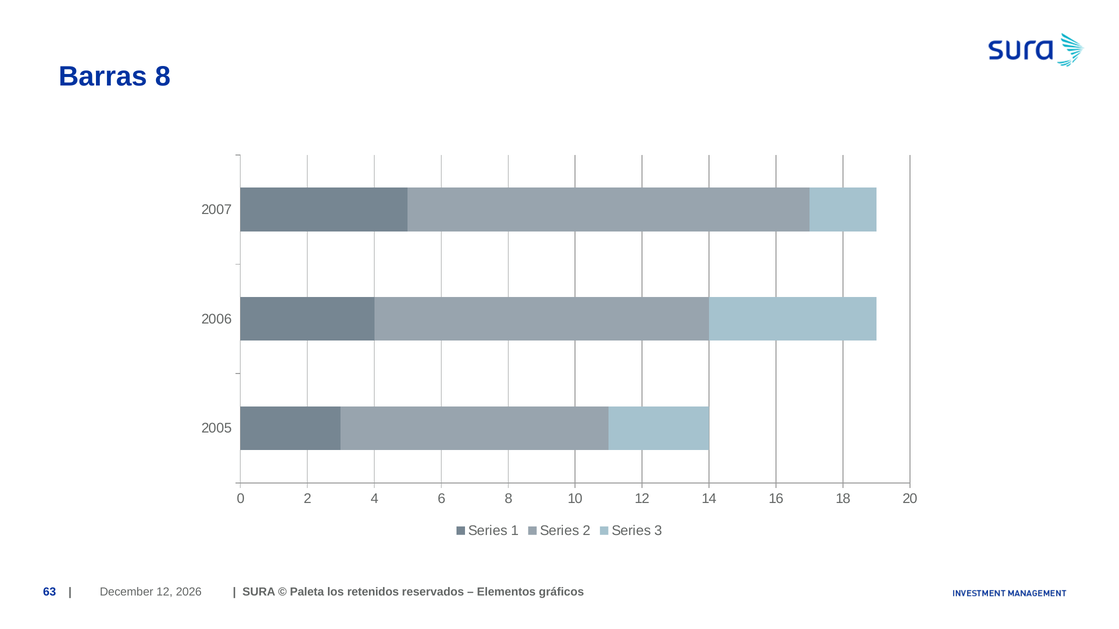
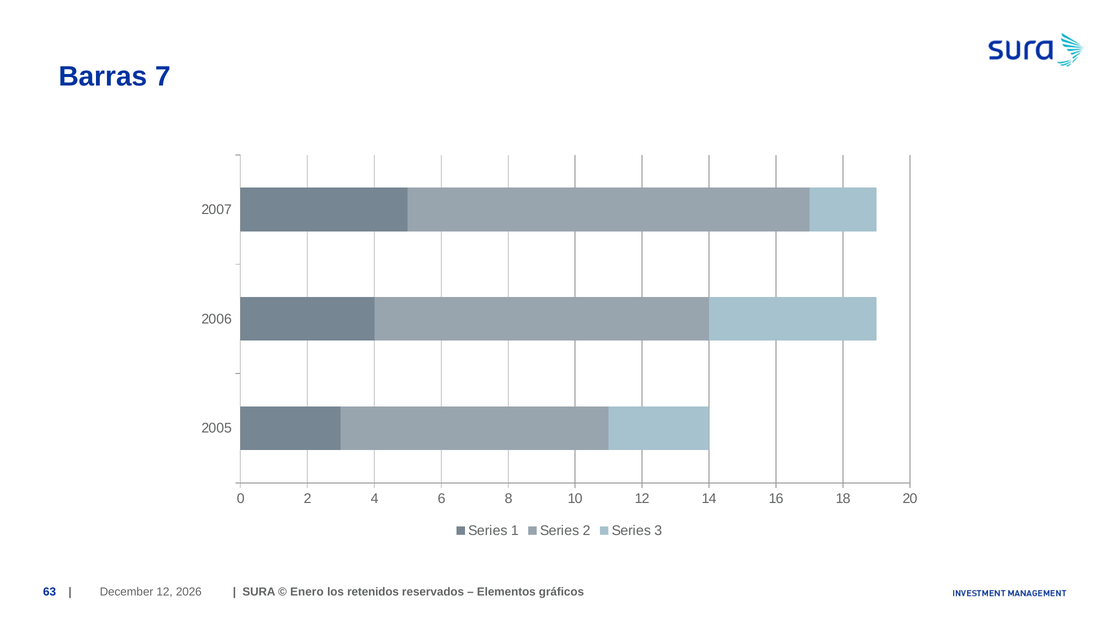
Barras 8: 8 -> 7
Paleta: Paleta -> Enero
